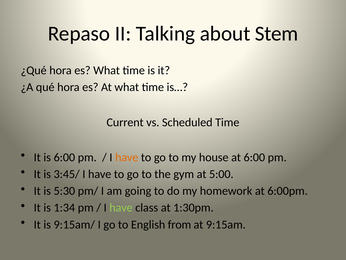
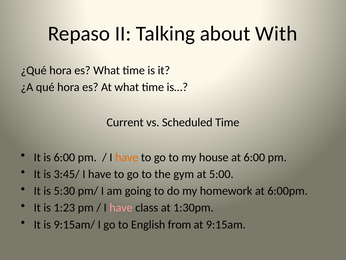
Stem: Stem -> With
1:34: 1:34 -> 1:23
have at (121, 207) colour: light green -> pink
